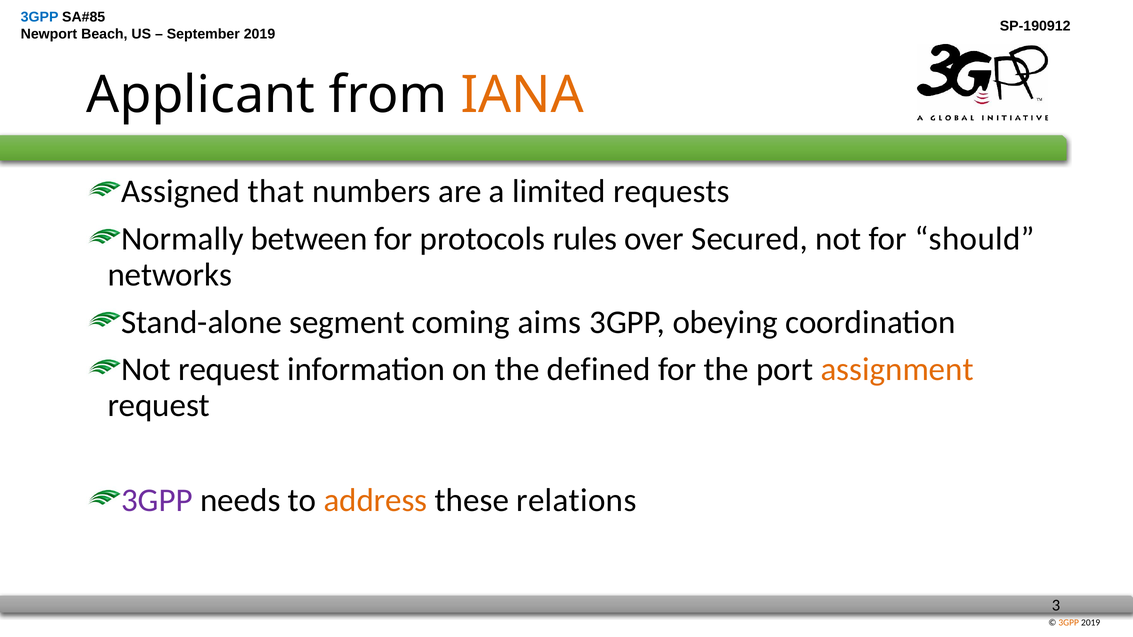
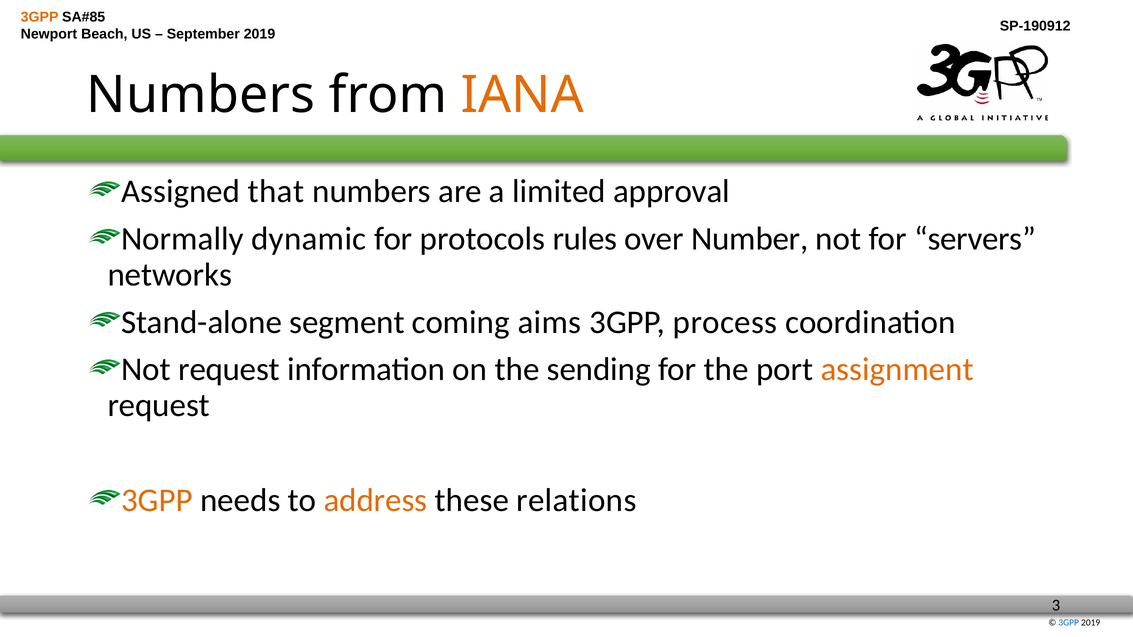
3GPP at (40, 17) colour: blue -> orange
Applicant at (201, 95): Applicant -> Numbers
requests: requests -> approval
between: between -> dynamic
Secured: Secured -> Number
should: should -> servers
obeying: obeying -> process
defined: defined -> sending
3GPP at (157, 500) colour: purple -> orange
3GPP at (1069, 623) colour: orange -> blue
